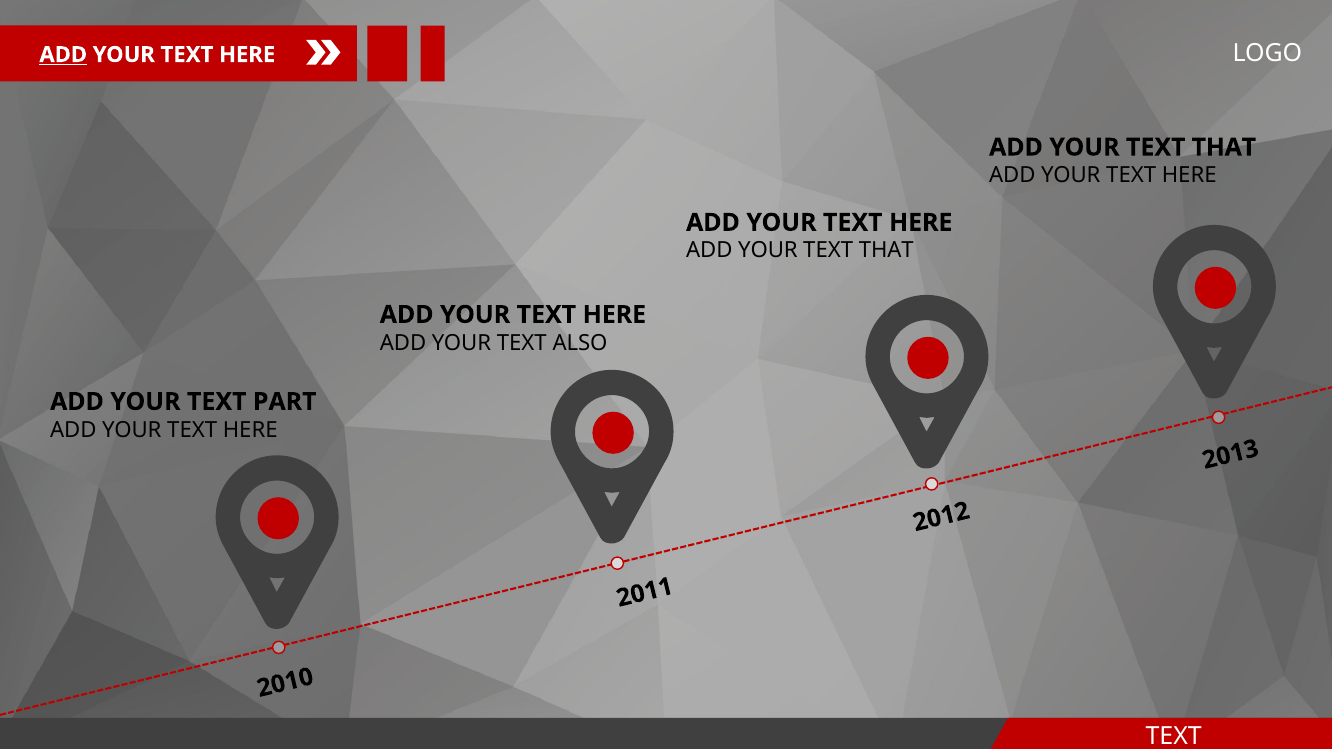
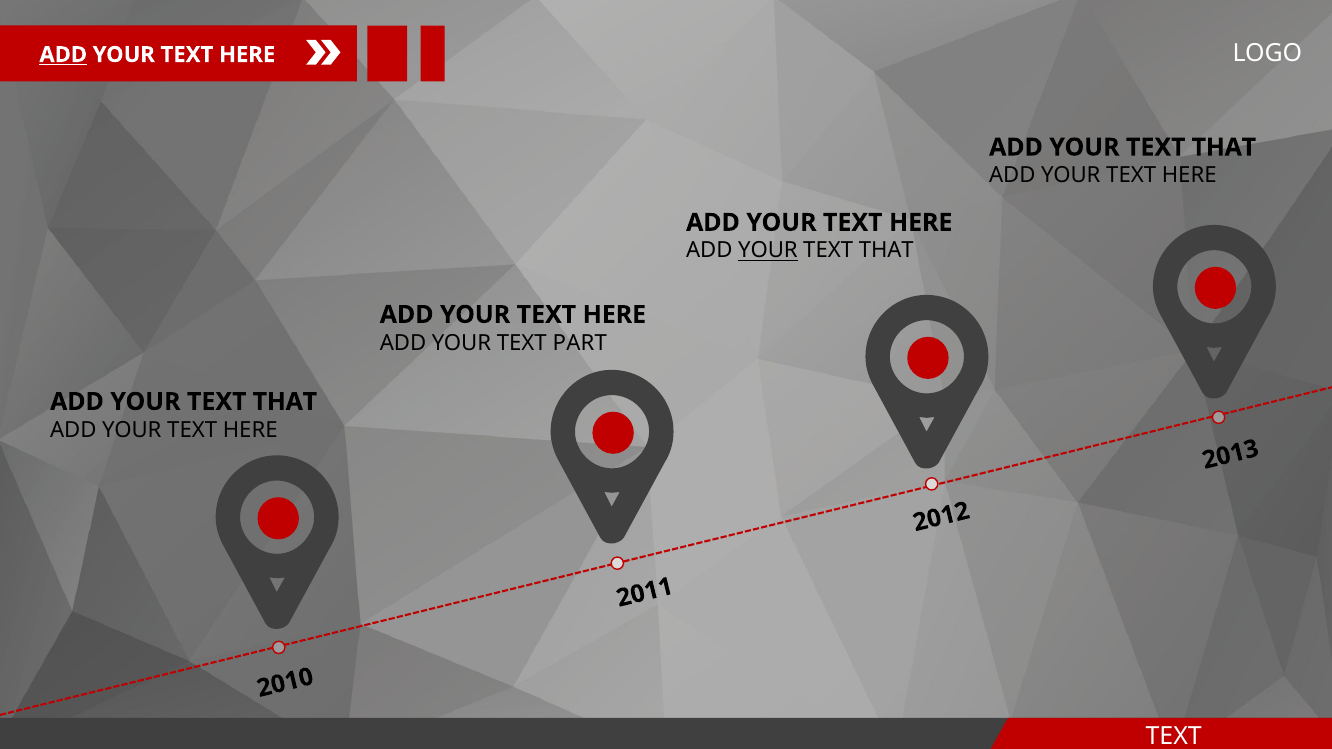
YOUR at (768, 251) underline: none -> present
ALSO: ALSO -> PART
PART at (285, 402): PART -> THAT
